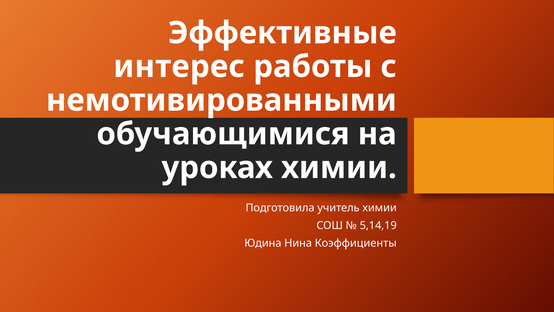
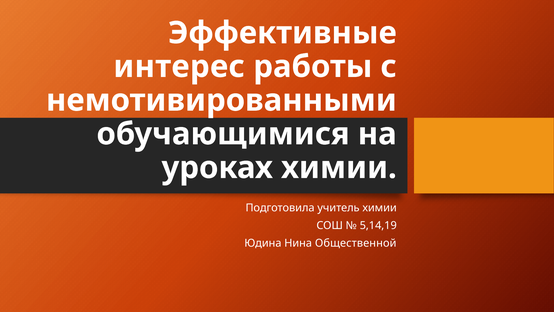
Коэффициенты: Коэффициенты -> Общественной
